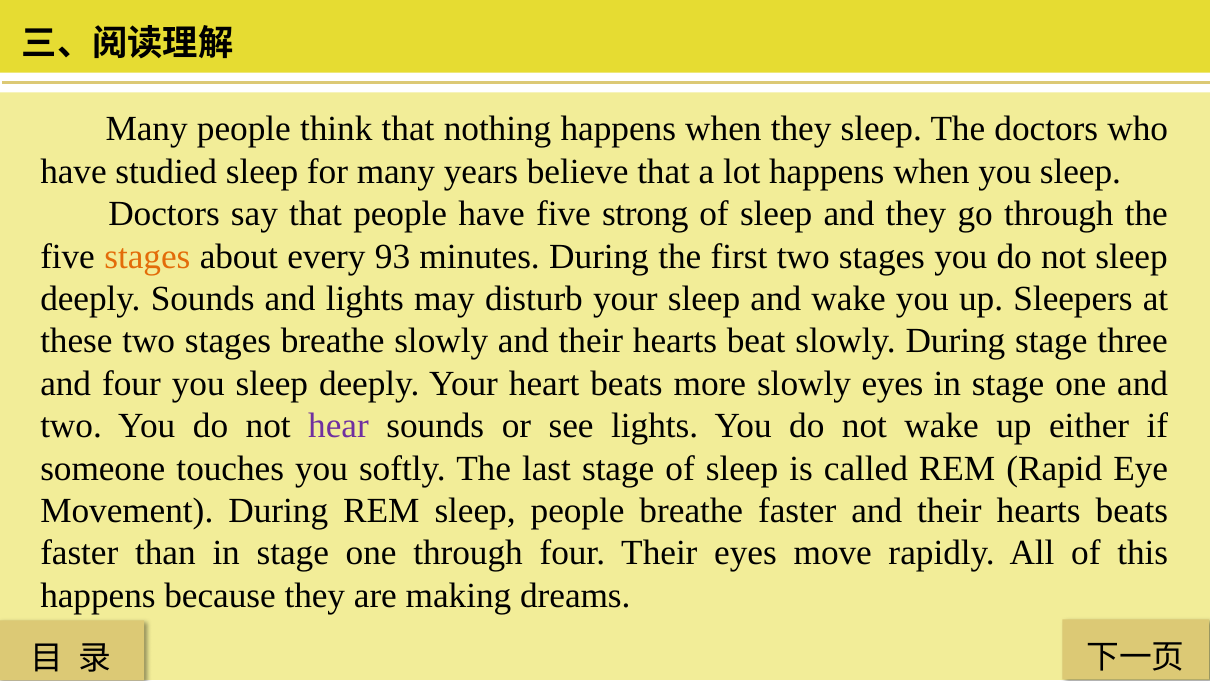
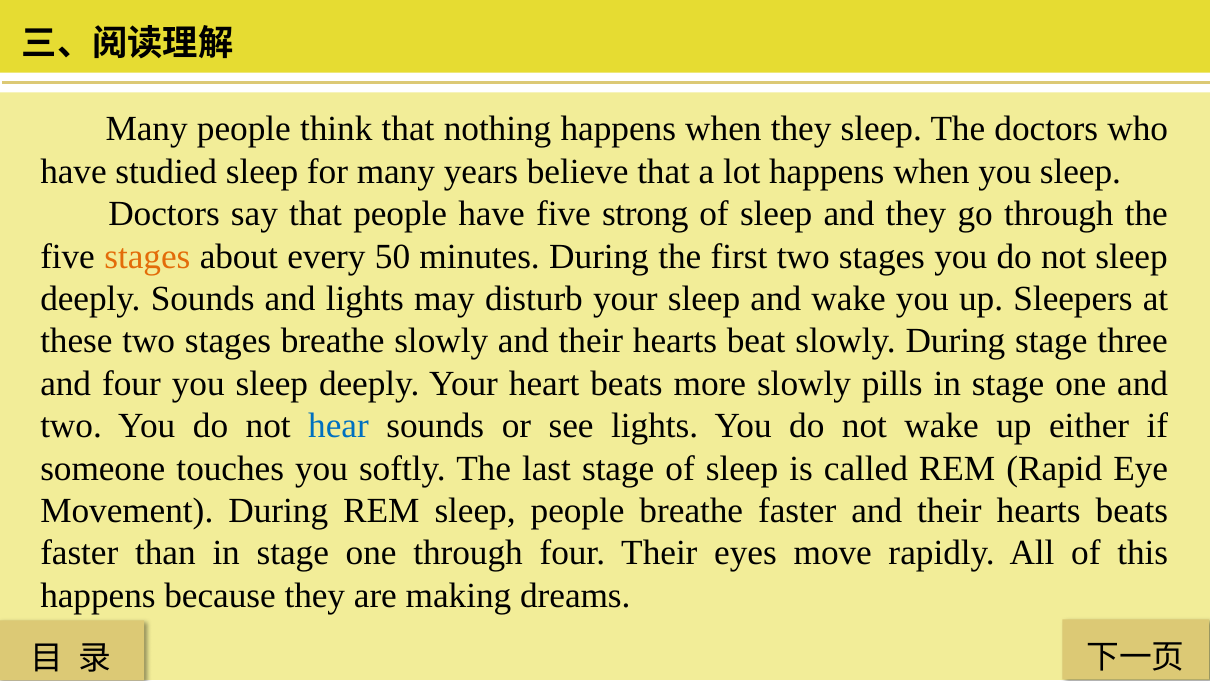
93: 93 -> 50
slowly eyes: eyes -> pills
hear colour: purple -> blue
